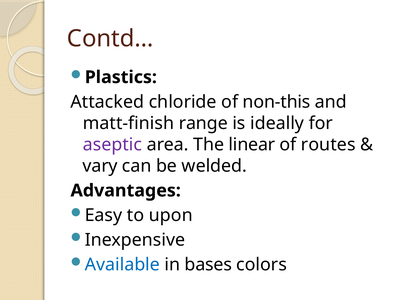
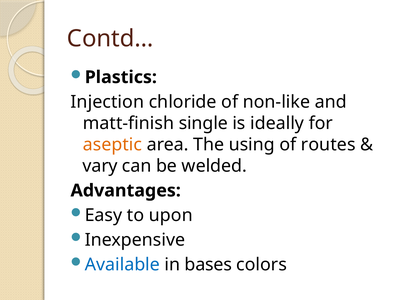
Attacked: Attacked -> Injection
non-this: non-this -> non-like
range: range -> single
aseptic colour: purple -> orange
linear: linear -> using
